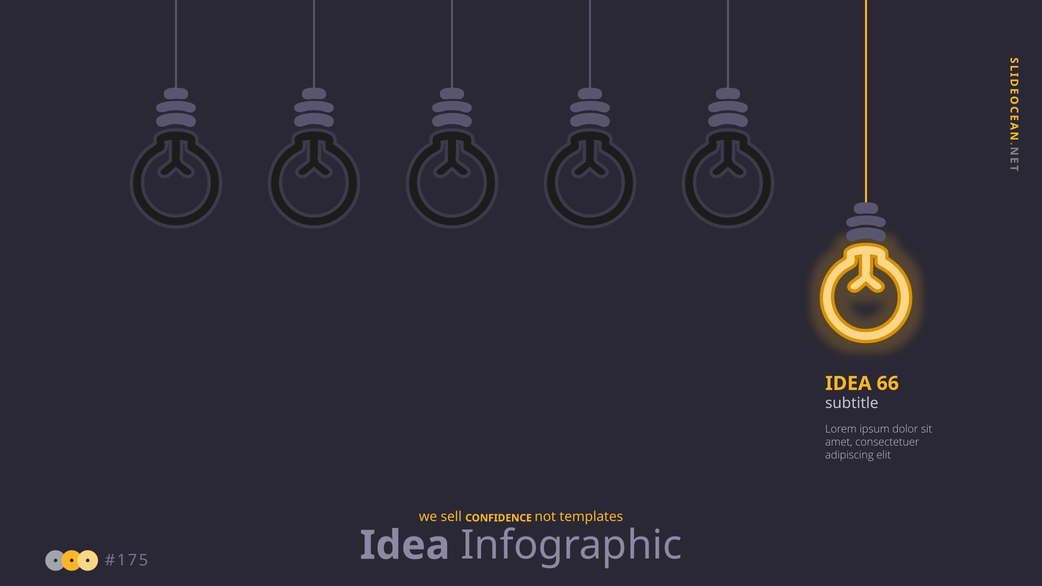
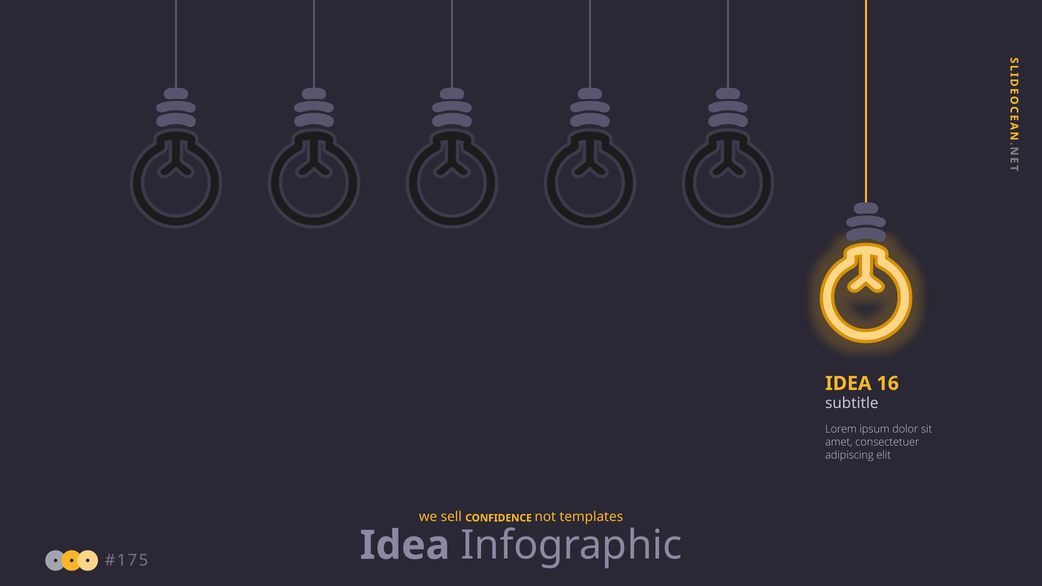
66: 66 -> 16
